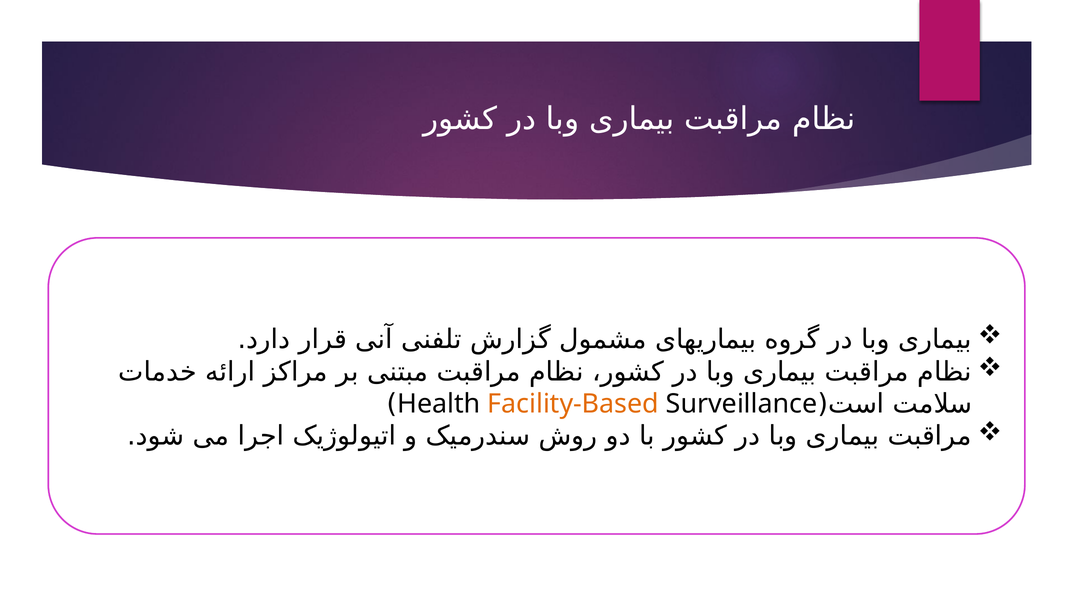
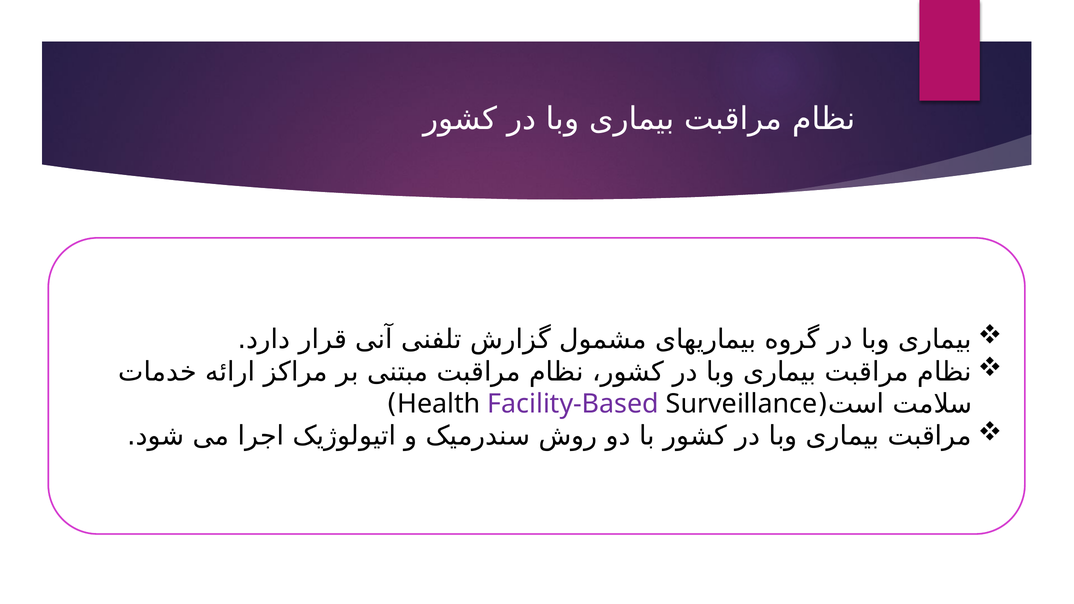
Facility-Based colour: orange -> purple
